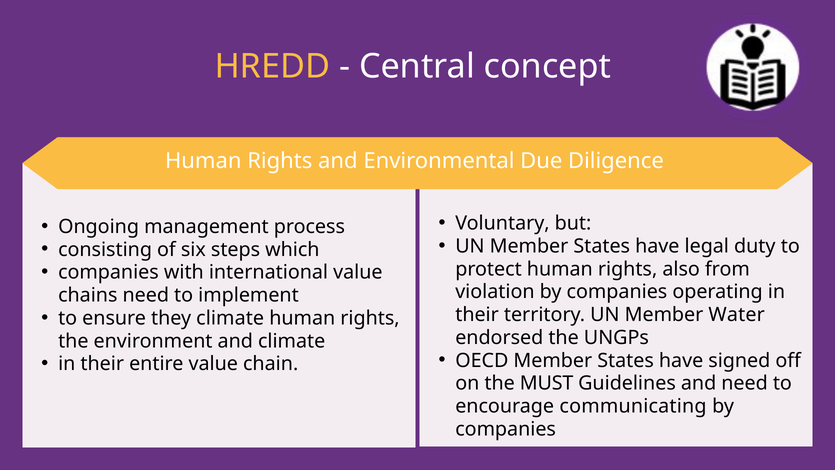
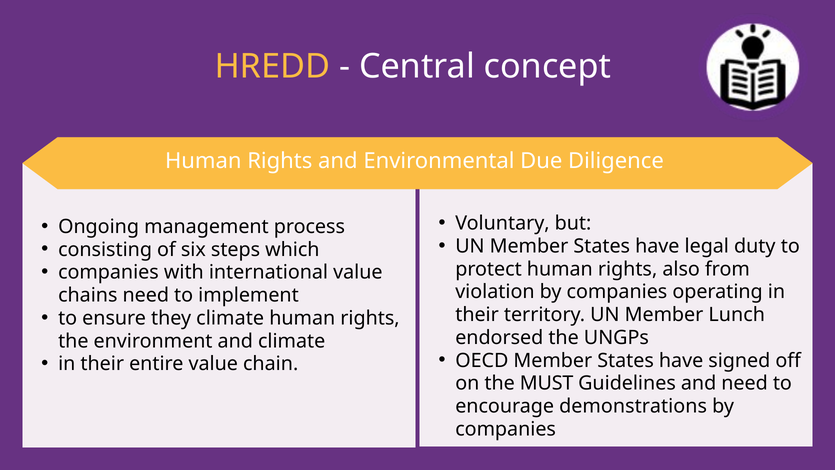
Water: Water -> Lunch
communicating: communicating -> demonstrations
